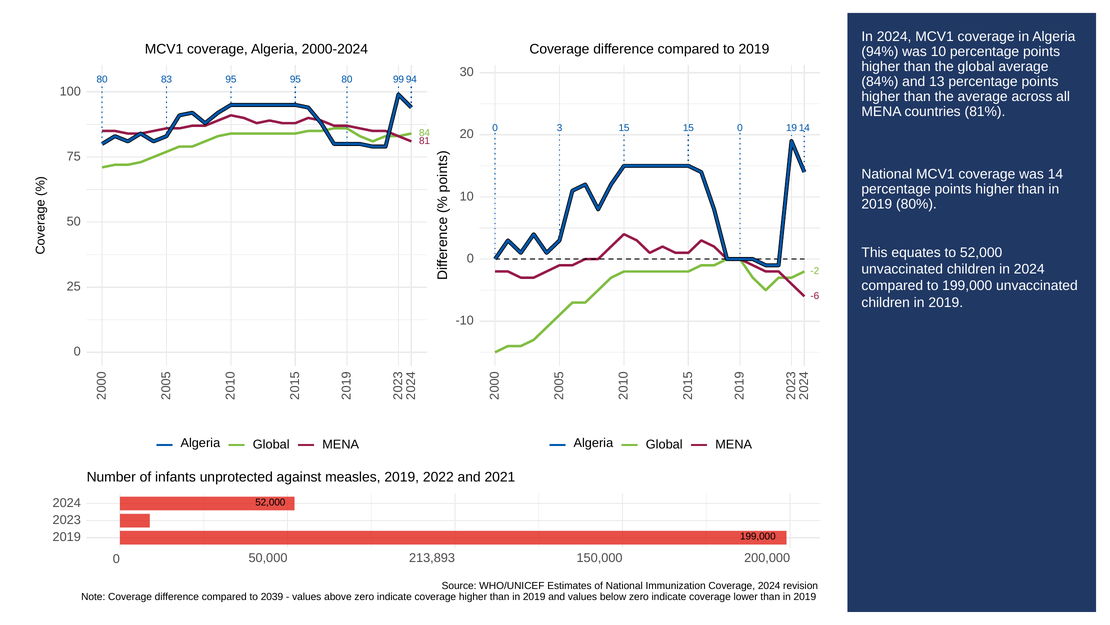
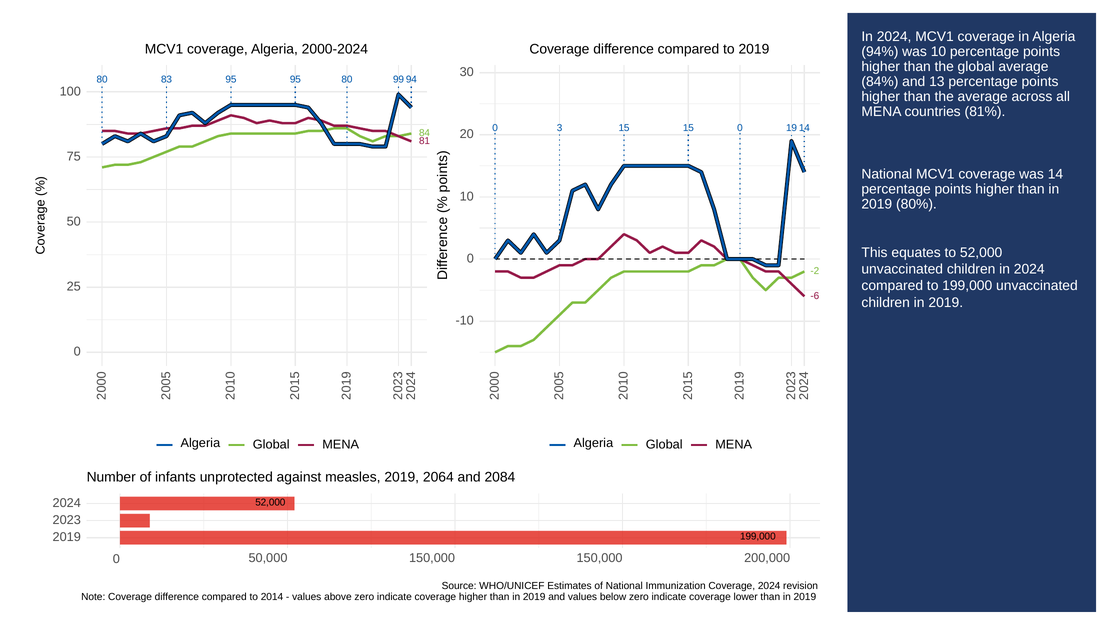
2022: 2022 -> 2064
2021: 2021 -> 2084
50,000 213,893: 213,893 -> 150,000
2039: 2039 -> 2014
